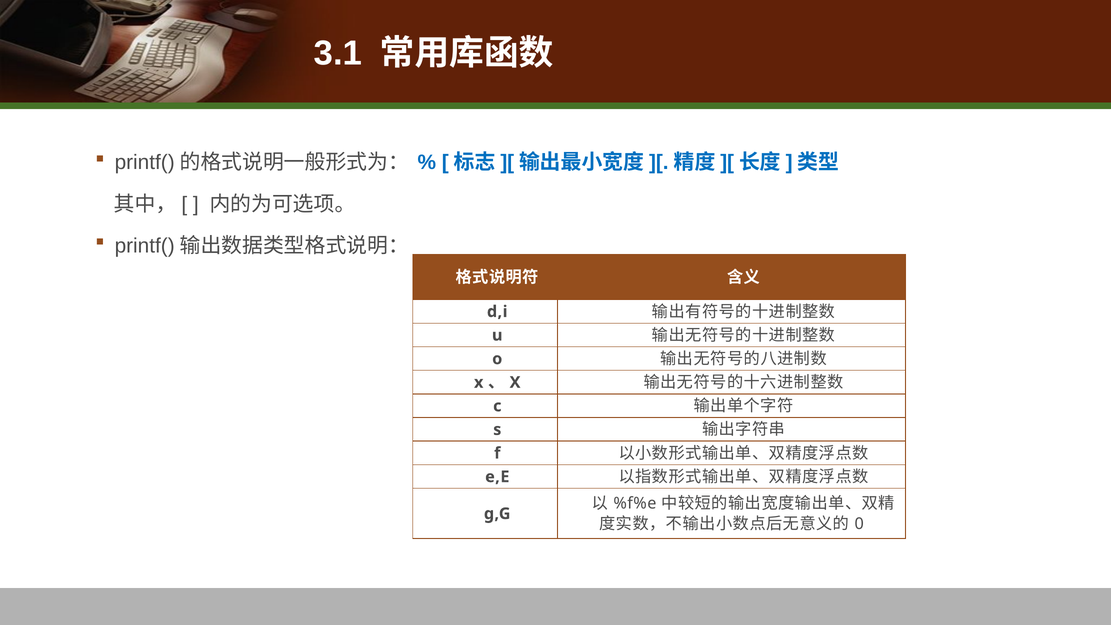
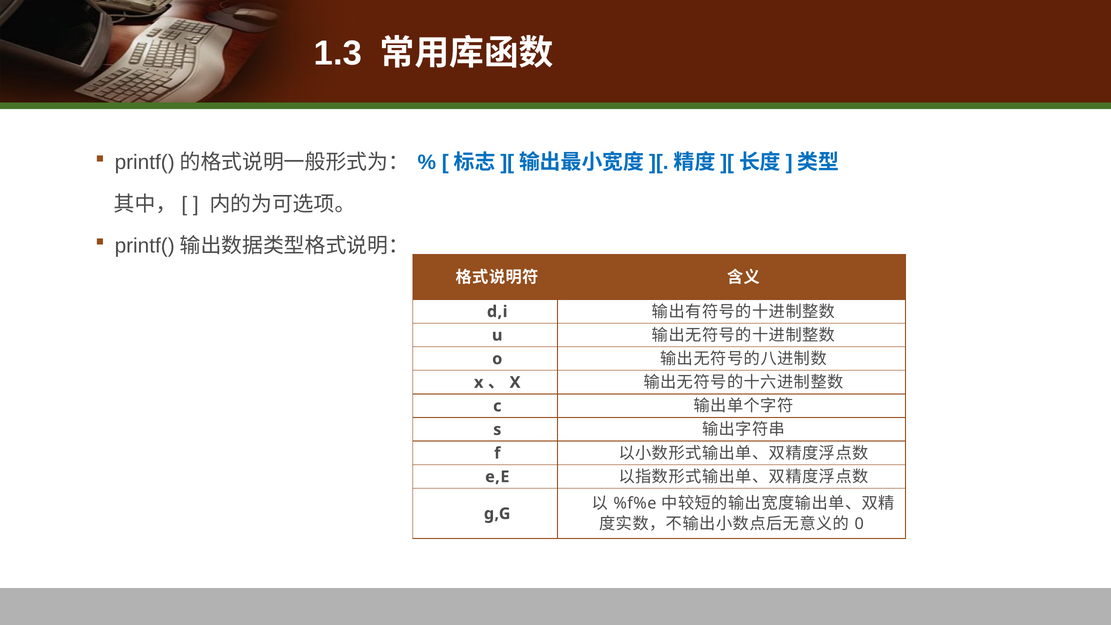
3.1: 3.1 -> 1.3
